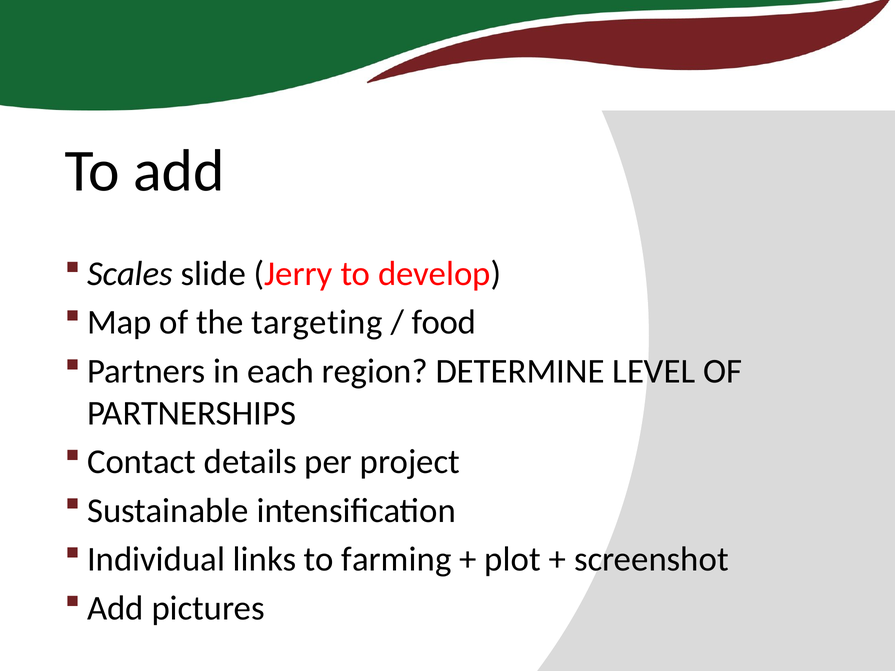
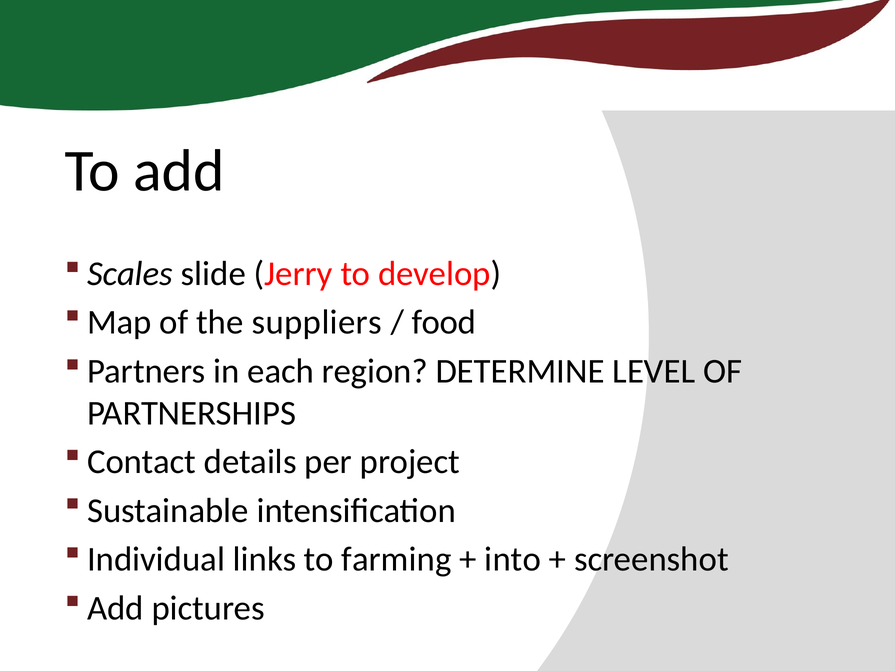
targeting: targeting -> suppliers
plot: plot -> into
